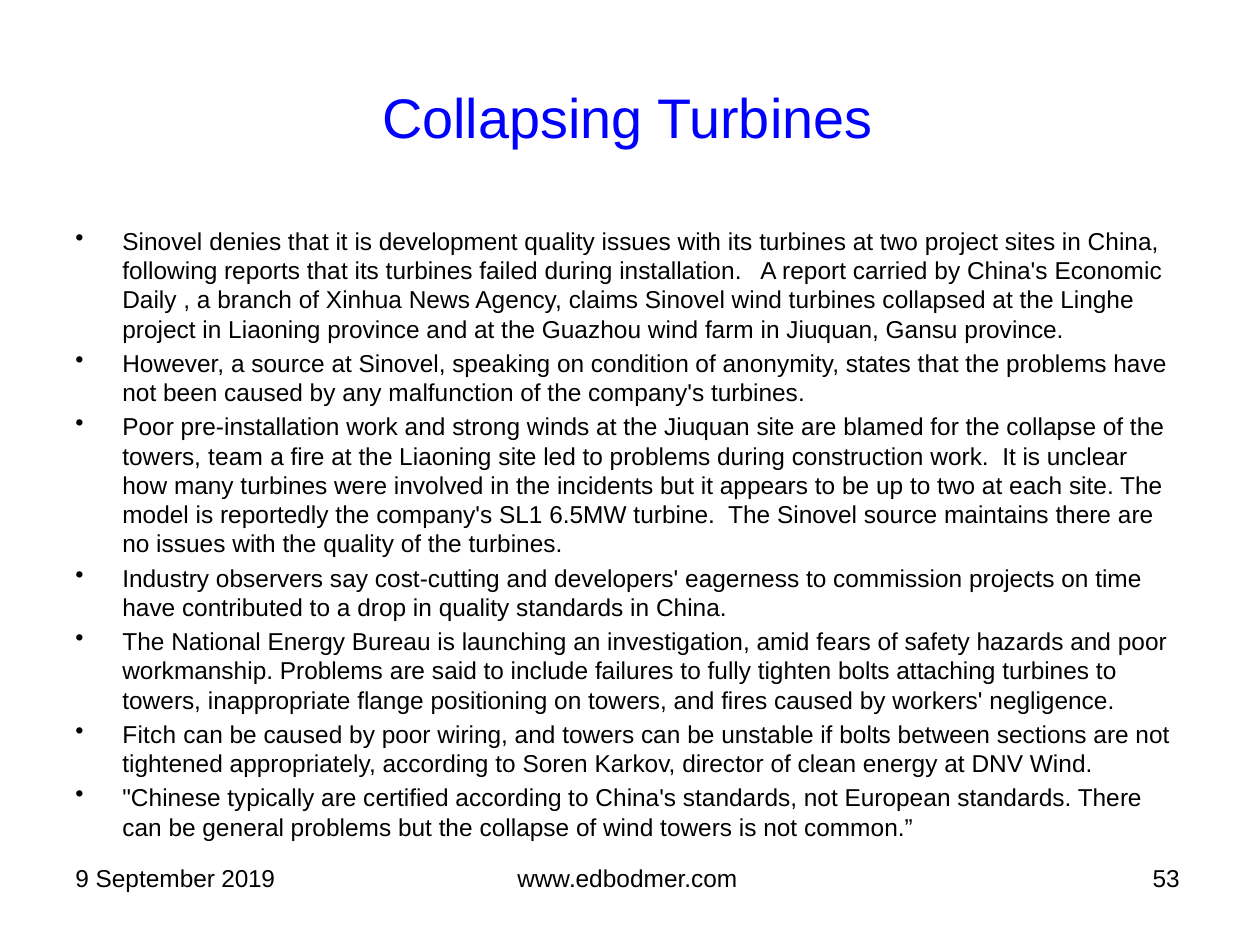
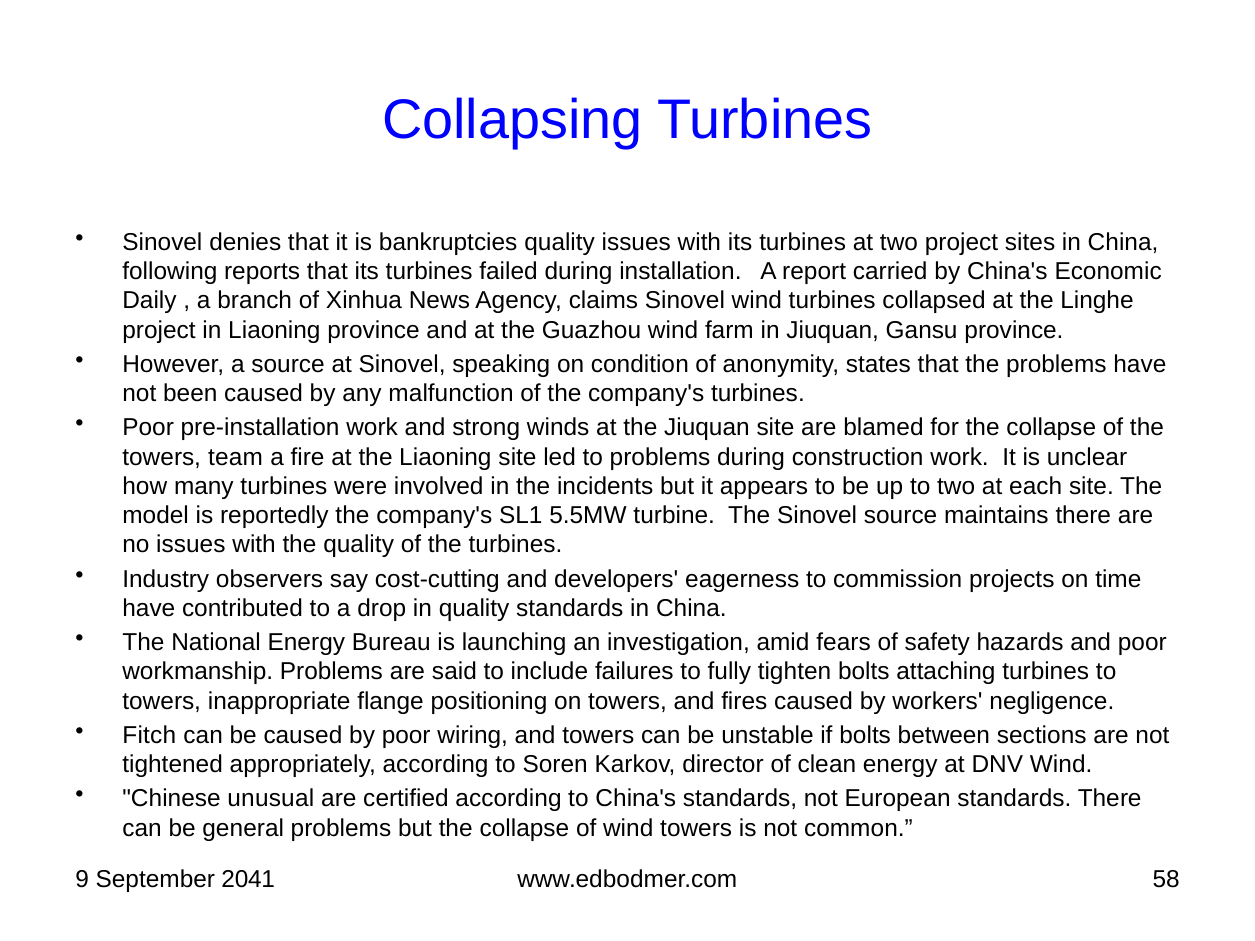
development: development -> bankruptcies
6.5MW: 6.5MW -> 5.5MW
typically: typically -> unusual
2019: 2019 -> 2041
53: 53 -> 58
